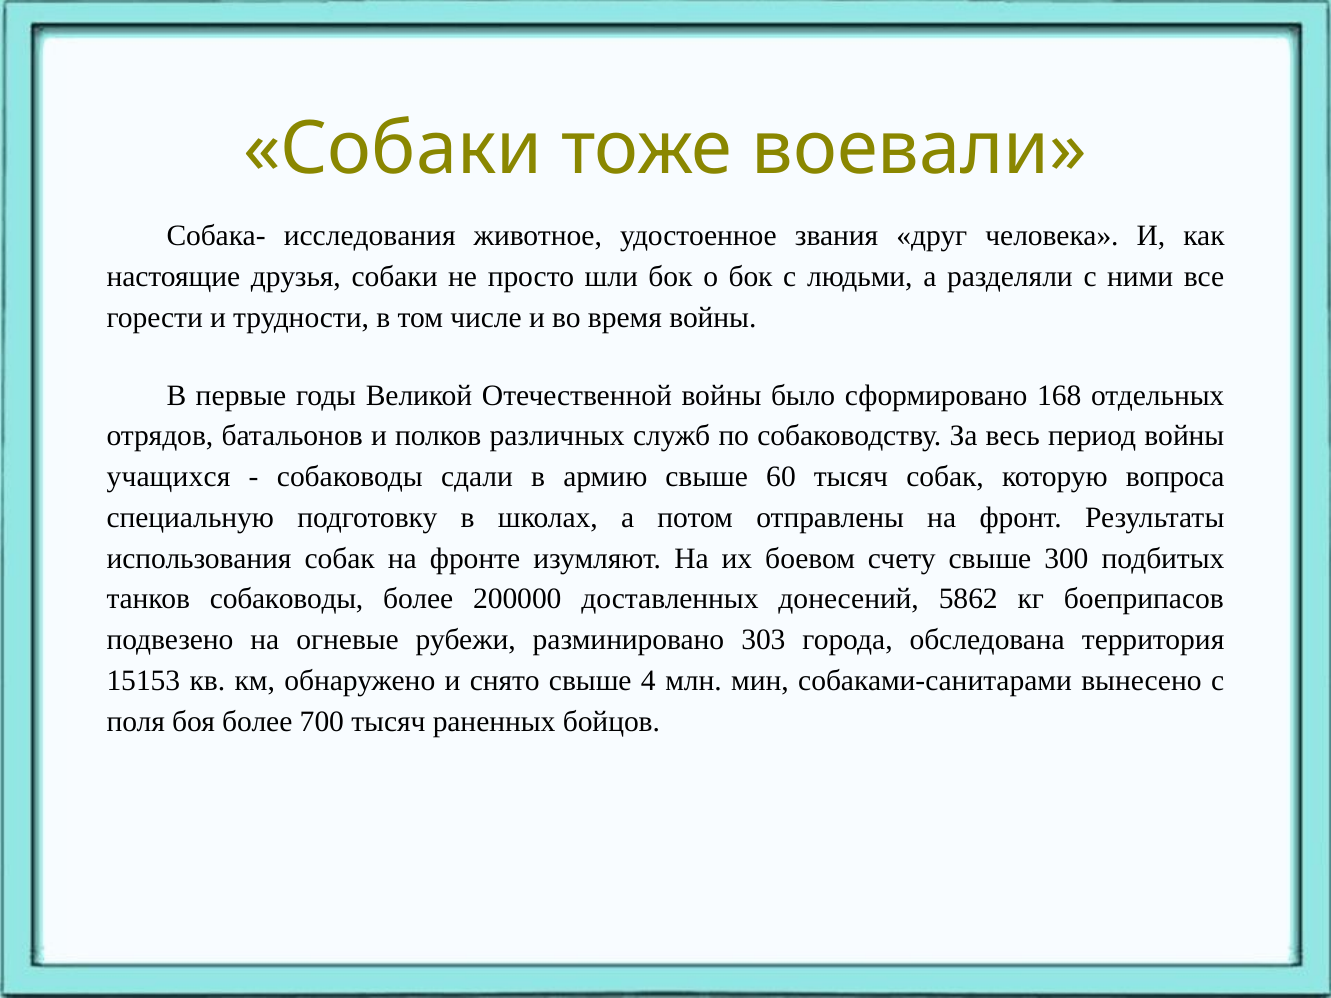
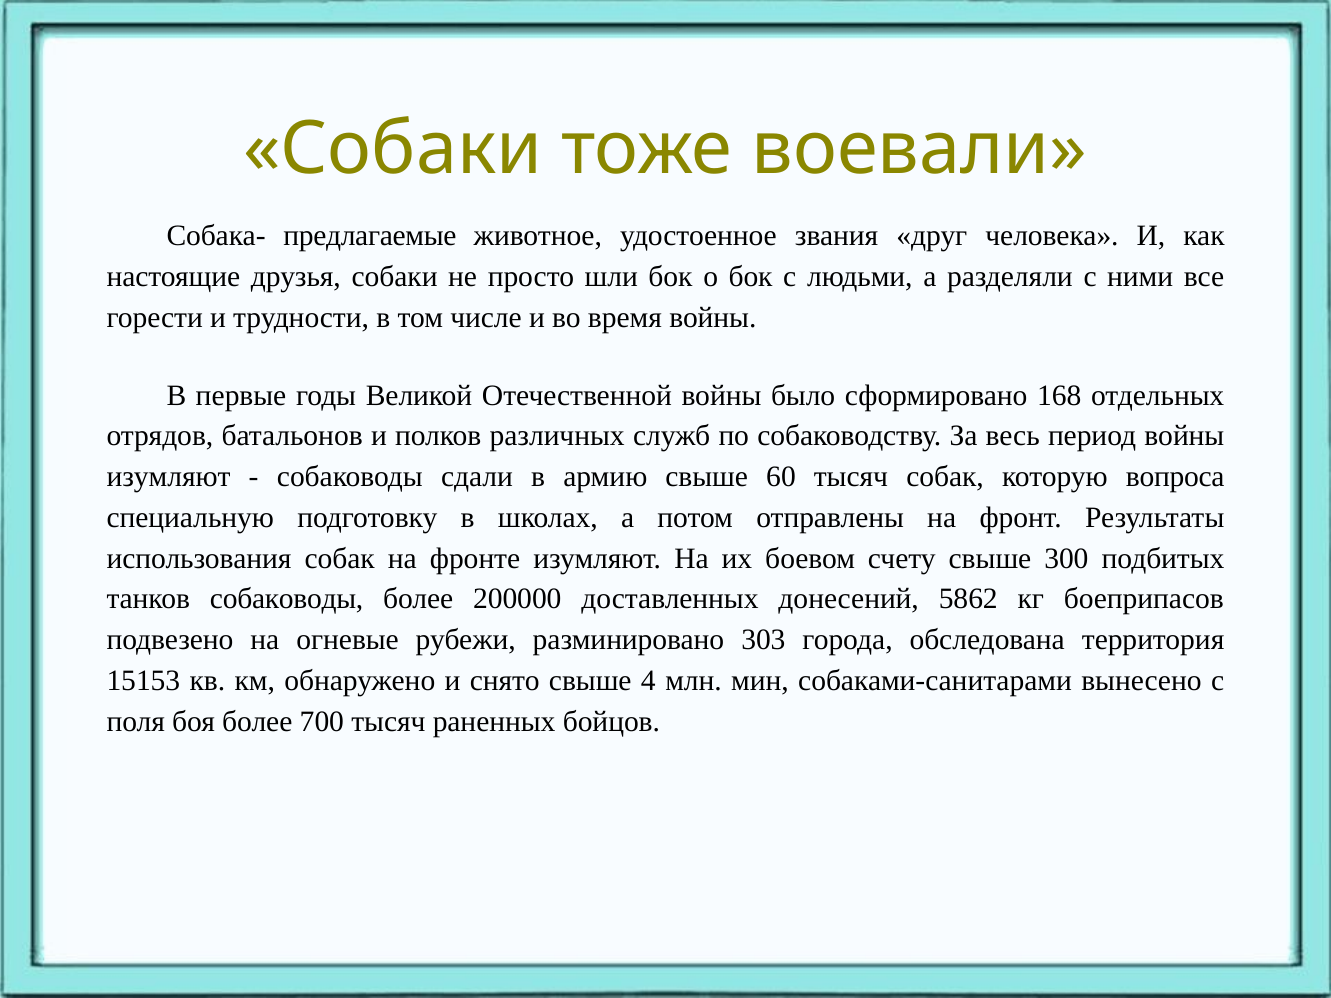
исследования: исследования -> предлагаемые
учащихся at (168, 477): учащихся -> изумляют
